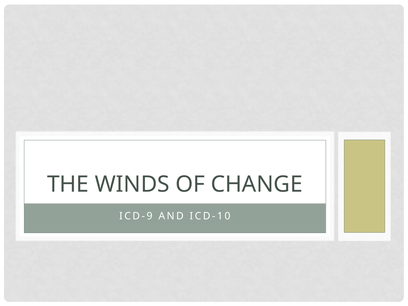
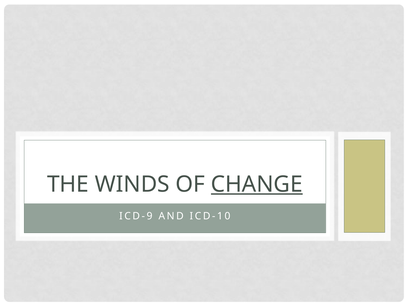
CHANGE underline: none -> present
